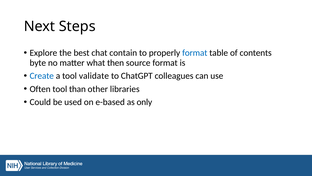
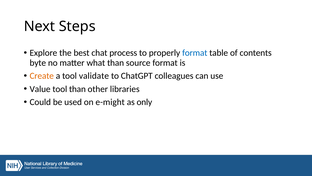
contain: contain -> process
what then: then -> than
Create colour: blue -> orange
Often: Often -> Value
e-based: e-based -> e-might
